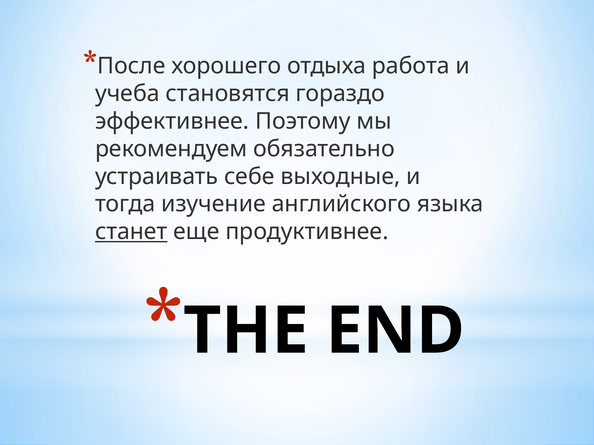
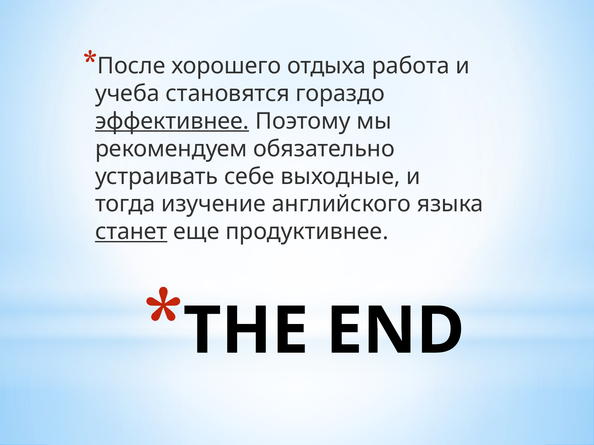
эффективнее underline: none -> present
